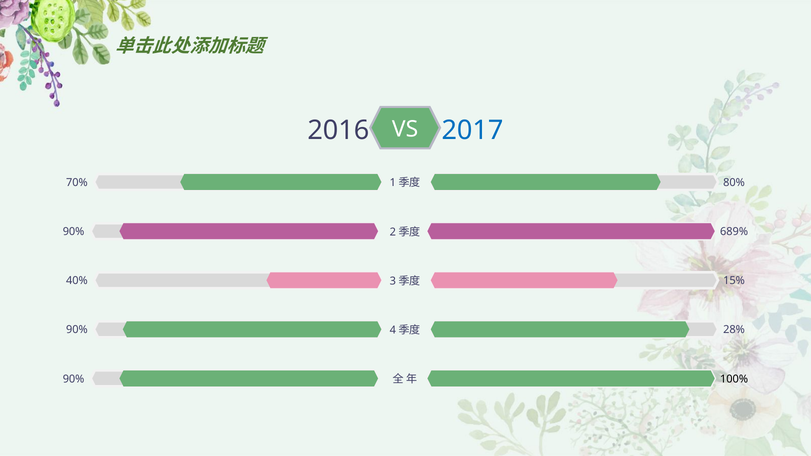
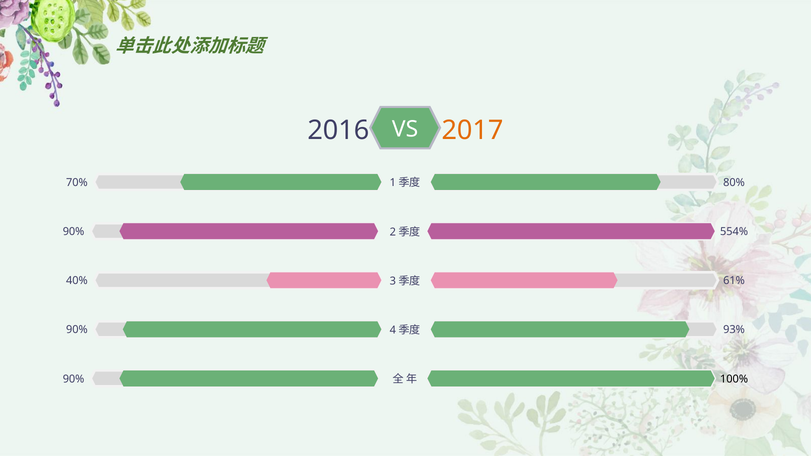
2017 colour: blue -> orange
689%: 689% -> 554%
15%: 15% -> 61%
28%: 28% -> 93%
